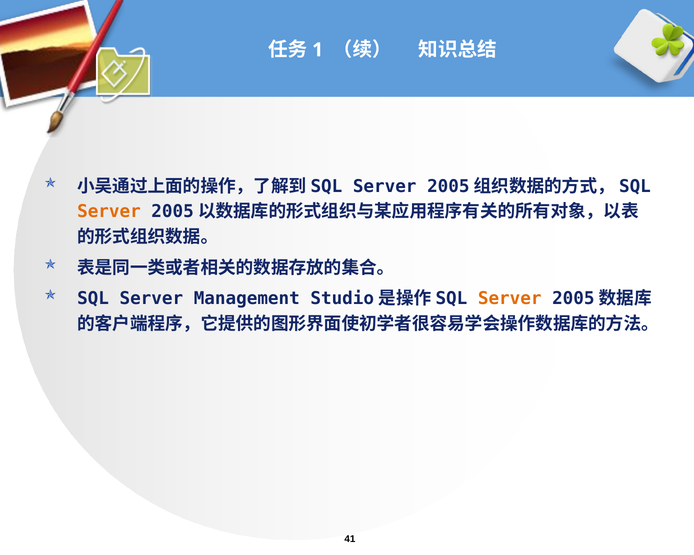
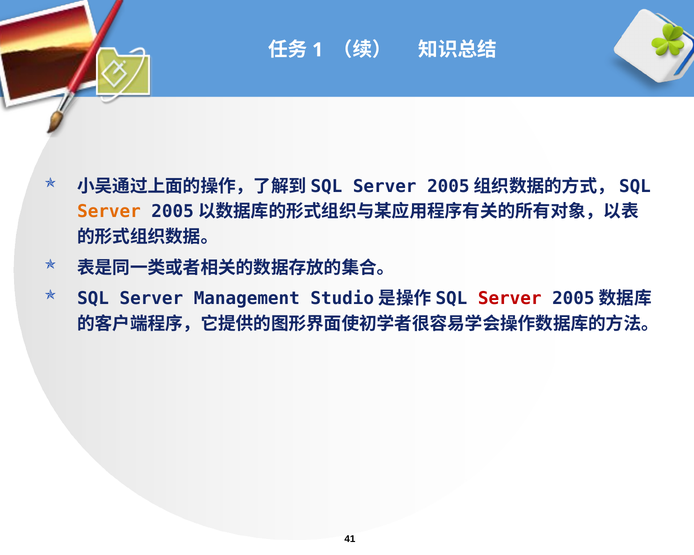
Server at (510, 298) colour: orange -> red
